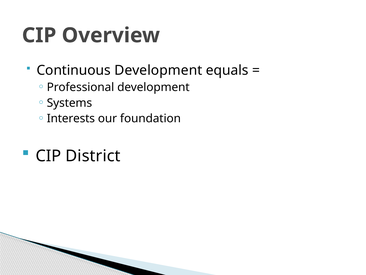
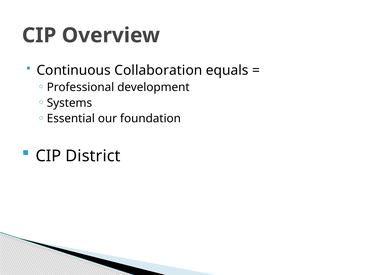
Continuous Development: Development -> Collaboration
Interests: Interests -> Essential
